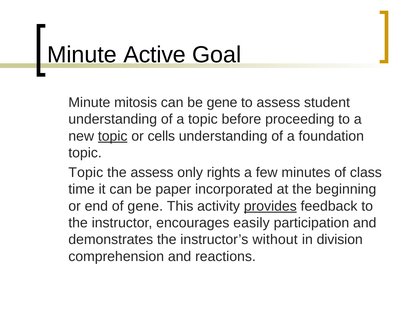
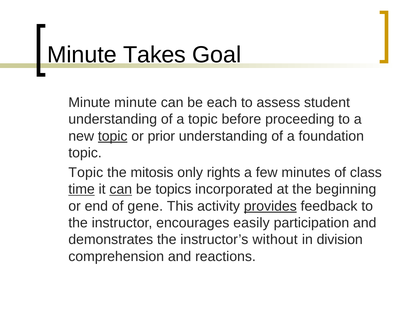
Active: Active -> Takes
Minute mitosis: mitosis -> minute
be gene: gene -> each
cells: cells -> prior
the assess: assess -> mitosis
time underline: none -> present
can at (121, 189) underline: none -> present
paper: paper -> topics
